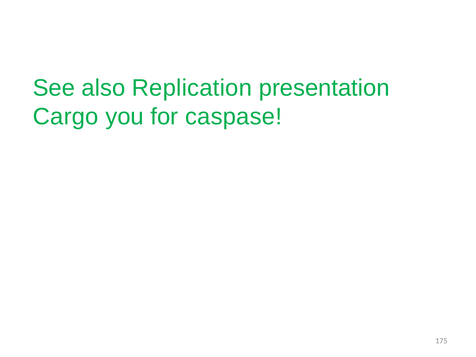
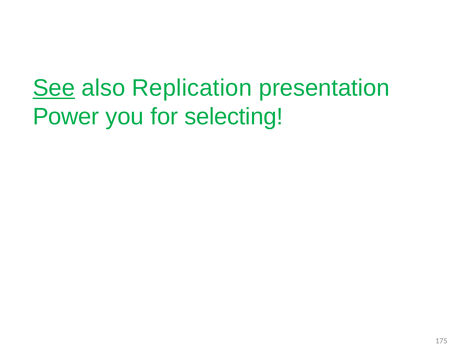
See underline: none -> present
Cargo: Cargo -> Power
caspase: caspase -> selecting
